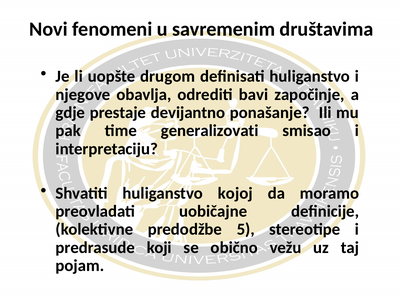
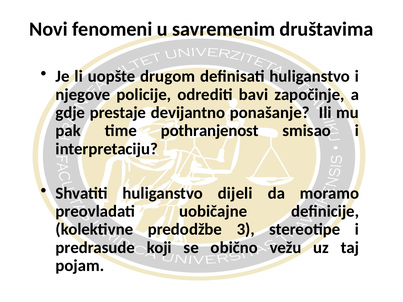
obavlja: obavlja -> policije
generalizovati: generalizovati -> pothranjenost
kojoj: kojoj -> dijeli
5: 5 -> 3
